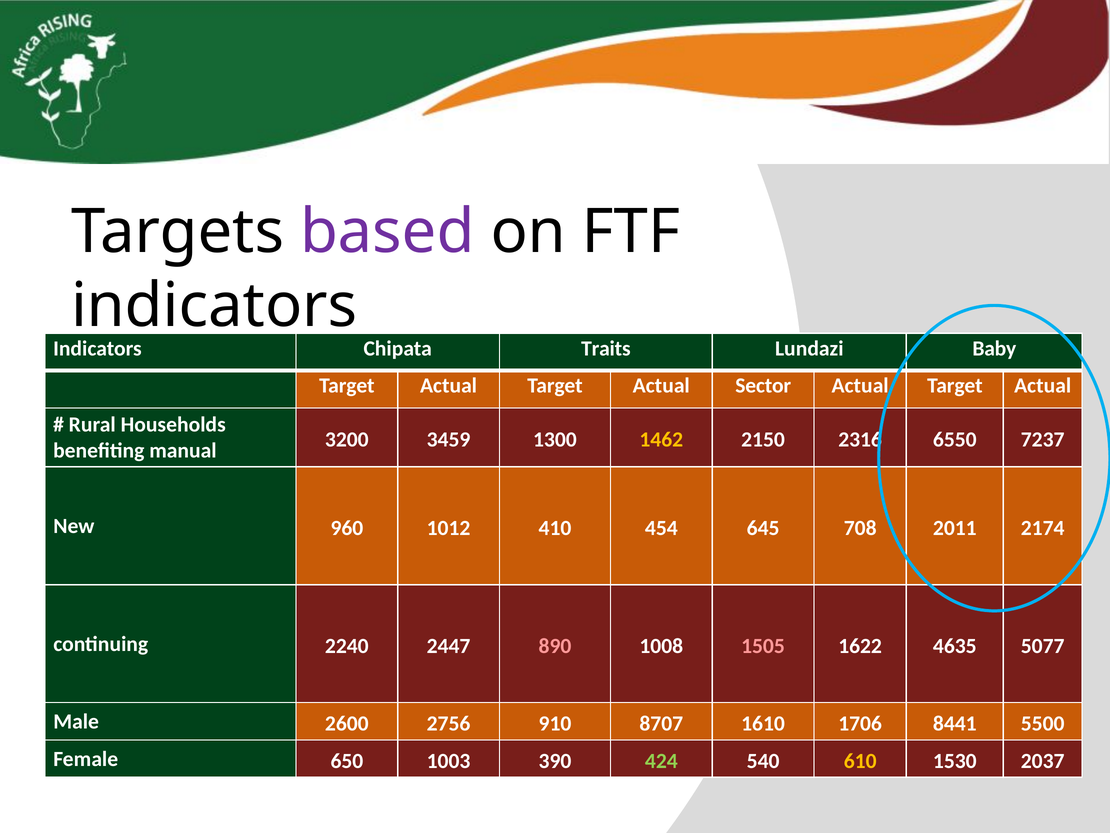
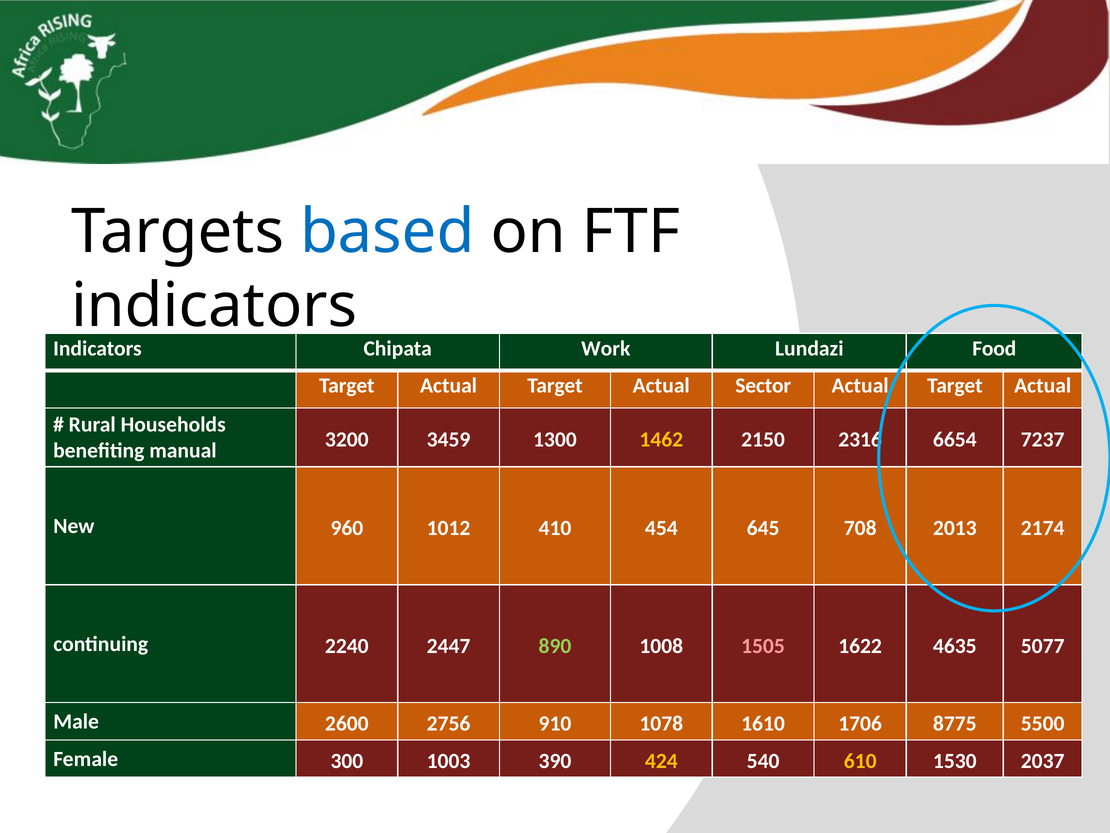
based colour: purple -> blue
Traits: Traits -> Work
Baby: Baby -> Food
6550: 6550 -> 6654
2011: 2011 -> 2013
890 colour: pink -> light green
8707: 8707 -> 1078
8441: 8441 -> 8775
650: 650 -> 300
424 colour: light green -> yellow
